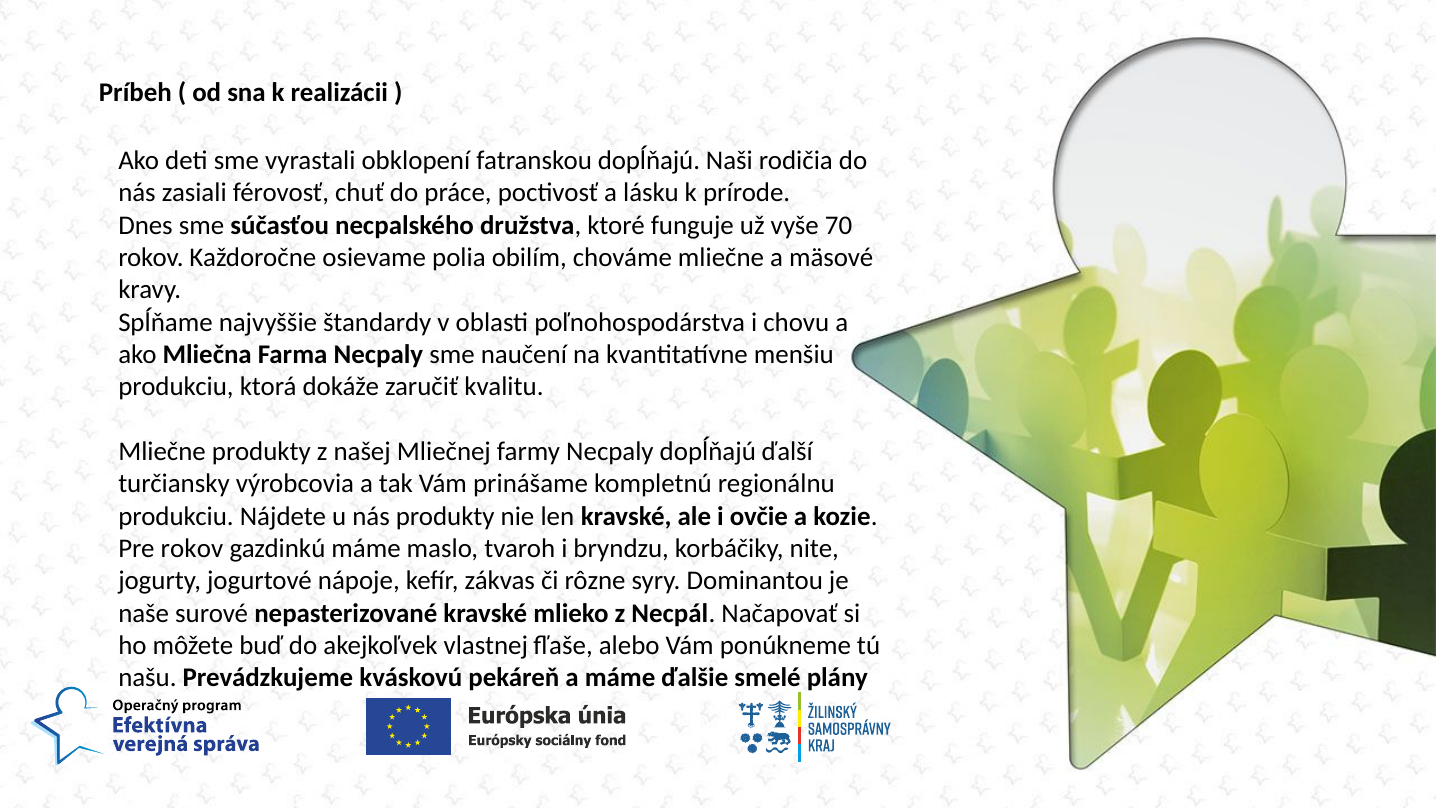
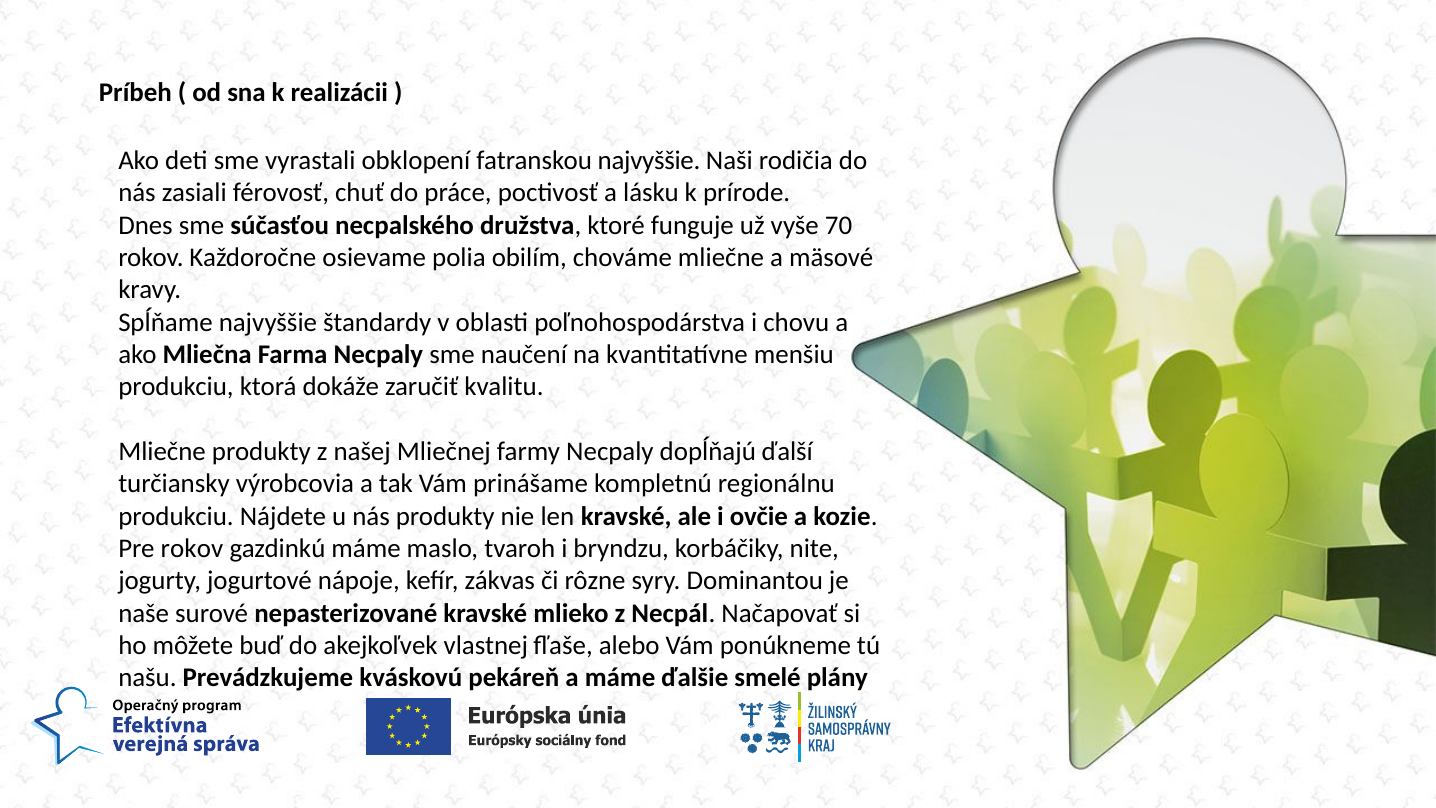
fatranskou dopĺňajú: dopĺňajú -> najvyššie
